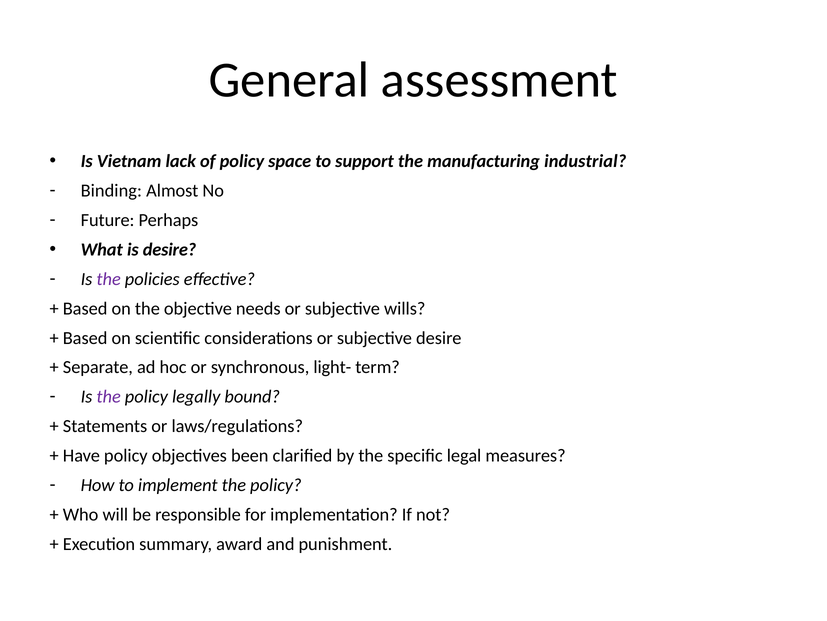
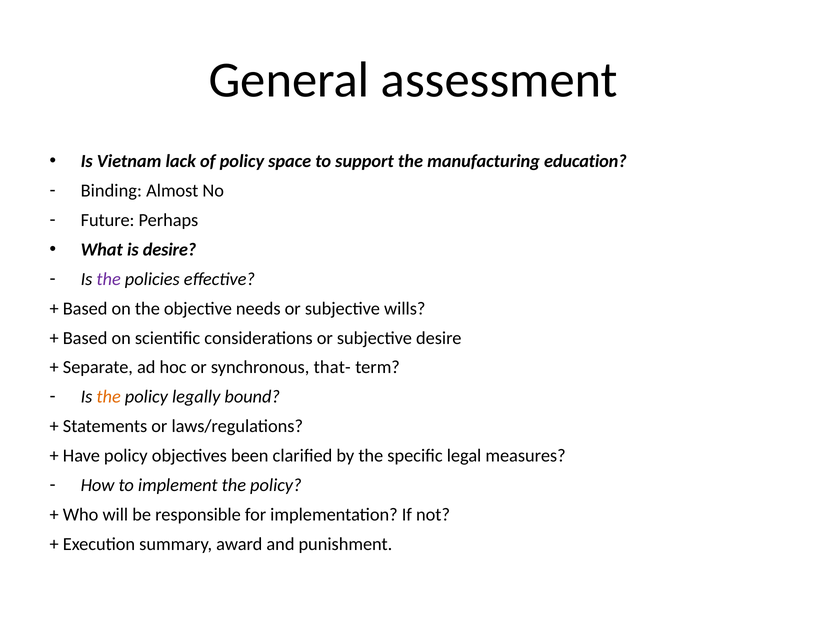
industrial: industrial -> education
light-: light- -> that-
the at (109, 396) colour: purple -> orange
